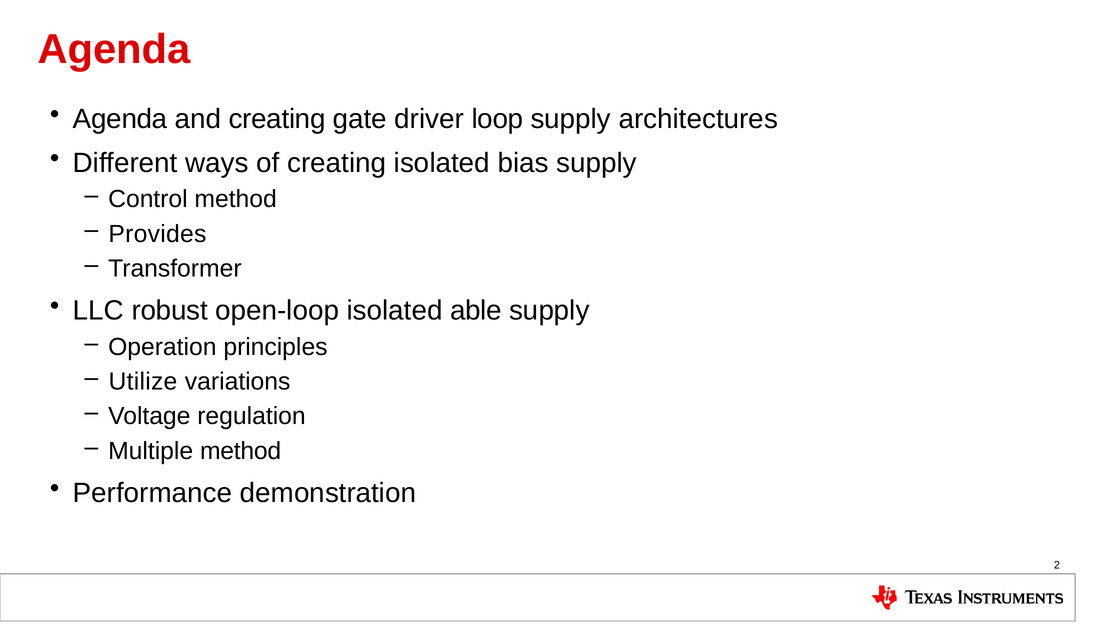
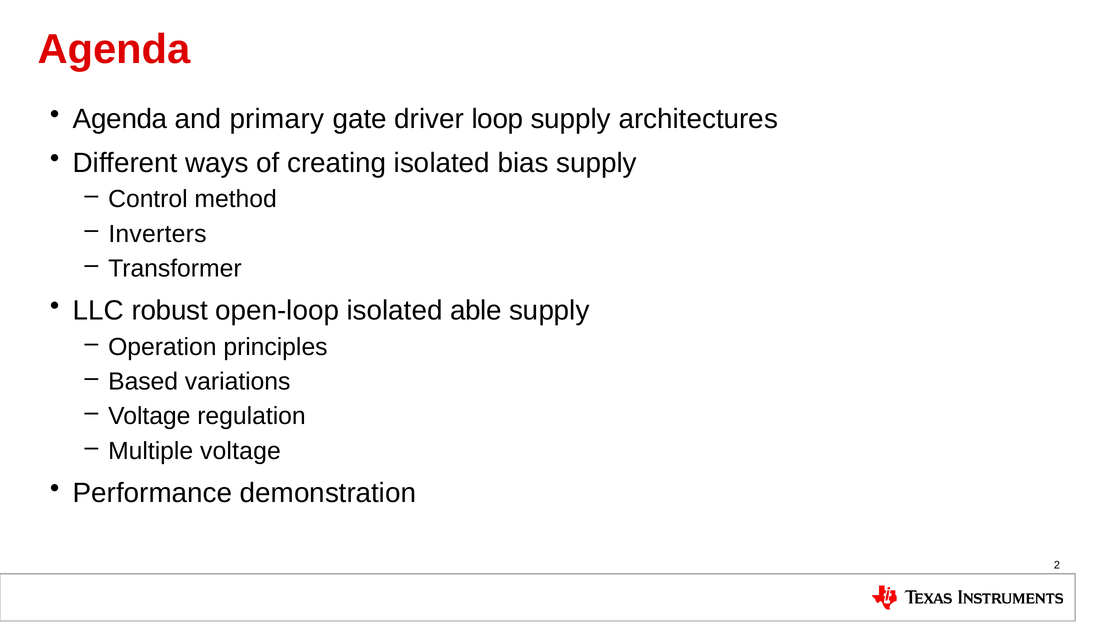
and creating: creating -> primary
Provides: Provides -> Inverters
Utilize: Utilize -> Based
Multiple method: method -> voltage
